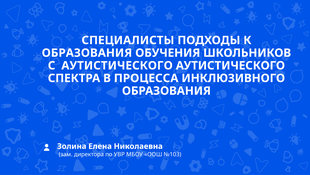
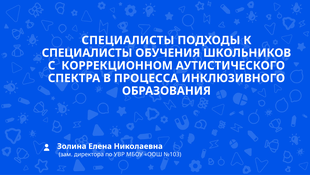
ОБРАЗОВАНИЯ at (87, 53): ОБРАЗОВАНИЯ -> СПЕЦИАЛИСТЫ
С АУТИСТИЧЕСКОГО: АУТИСТИЧЕСКОГО -> КОРРЕКЦИОННОМ
